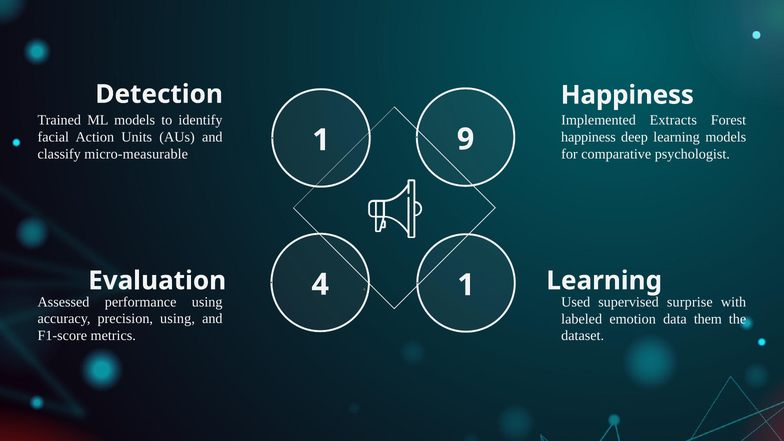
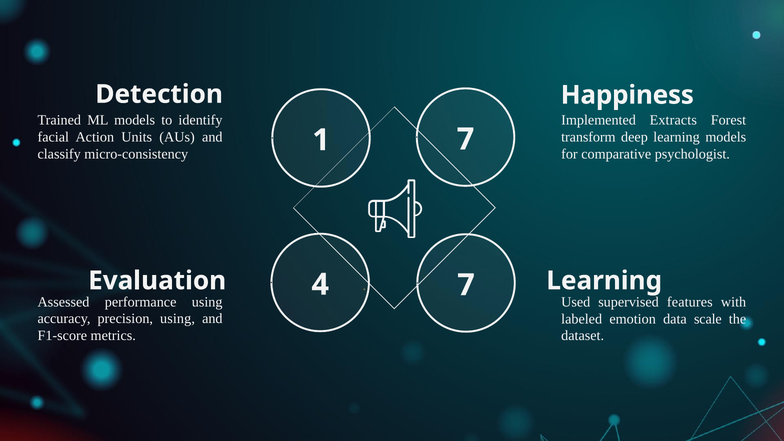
happiness at (588, 137): happiness -> transform
1 9: 9 -> 7
micro-measurable: micro-measurable -> micro-consistency
4 1: 1 -> 7
surprise: surprise -> features
them: them -> scale
